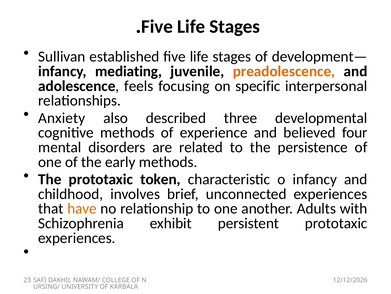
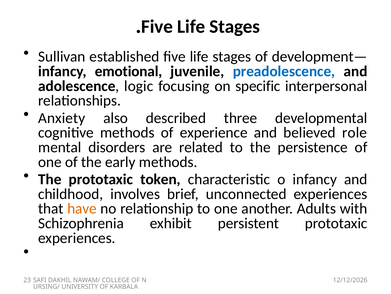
mediating: mediating -> emotional
preadolescence colour: orange -> blue
feels: feels -> logic
four: four -> role
